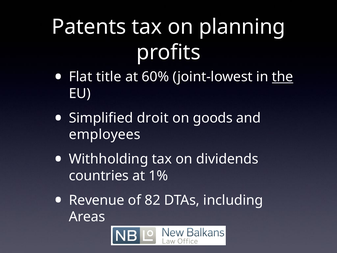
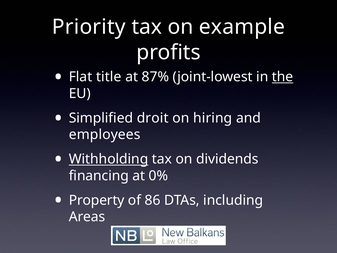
Patents: Patents -> Priority
planning: planning -> example
60%: 60% -> 87%
goods: goods -> hiring
Withholding underline: none -> present
countries: countries -> financing
1%: 1% -> 0%
Revenue: Revenue -> Property
82: 82 -> 86
